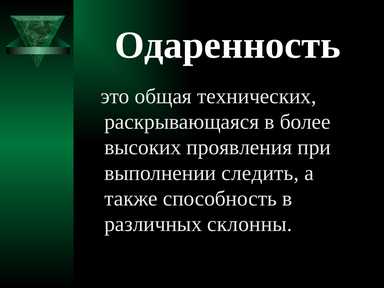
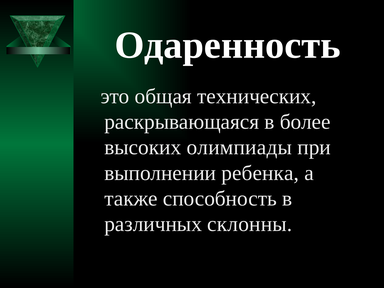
проявления: проявления -> олимпиады
следить: следить -> ребенка
